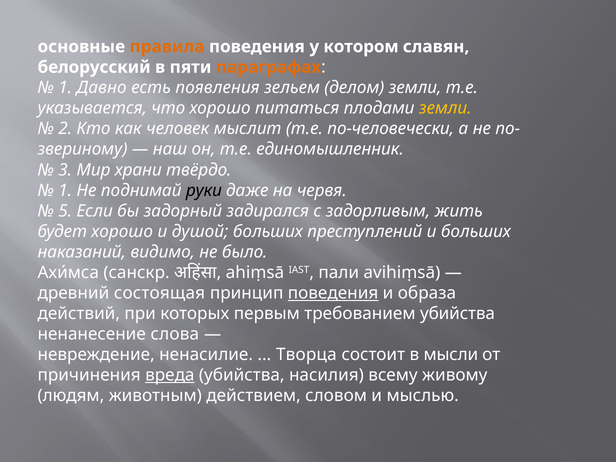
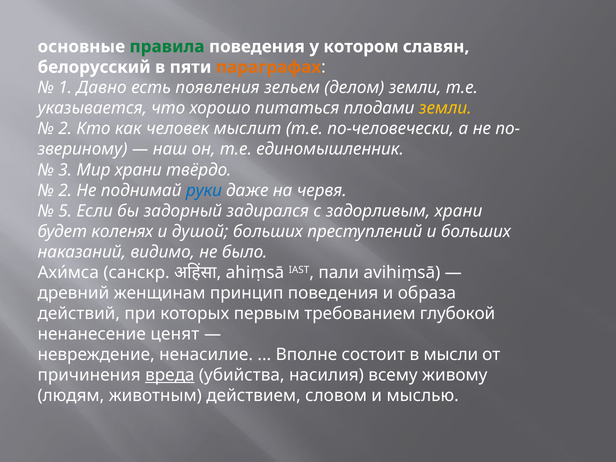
правила colour: orange -> green
1 at (65, 190): 1 -> 2
руки colour: black -> blue
задорливым жить: жить -> храни
будет хорошо: хорошо -> коленях
состоящая: состоящая -> женщинам
поведения at (333, 293) underline: present -> none
требованием убийства: убийства -> глубокой
слова: слова -> ценят
Творца: Творца -> Вполне
